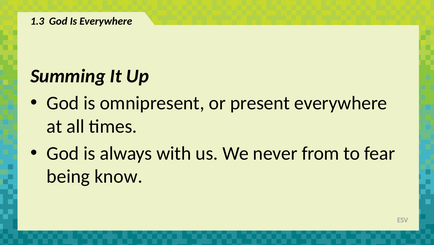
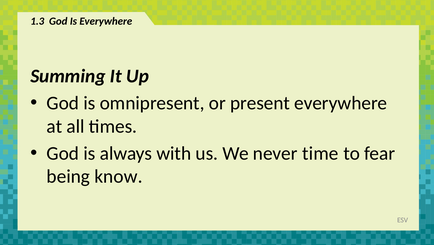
from: from -> time
